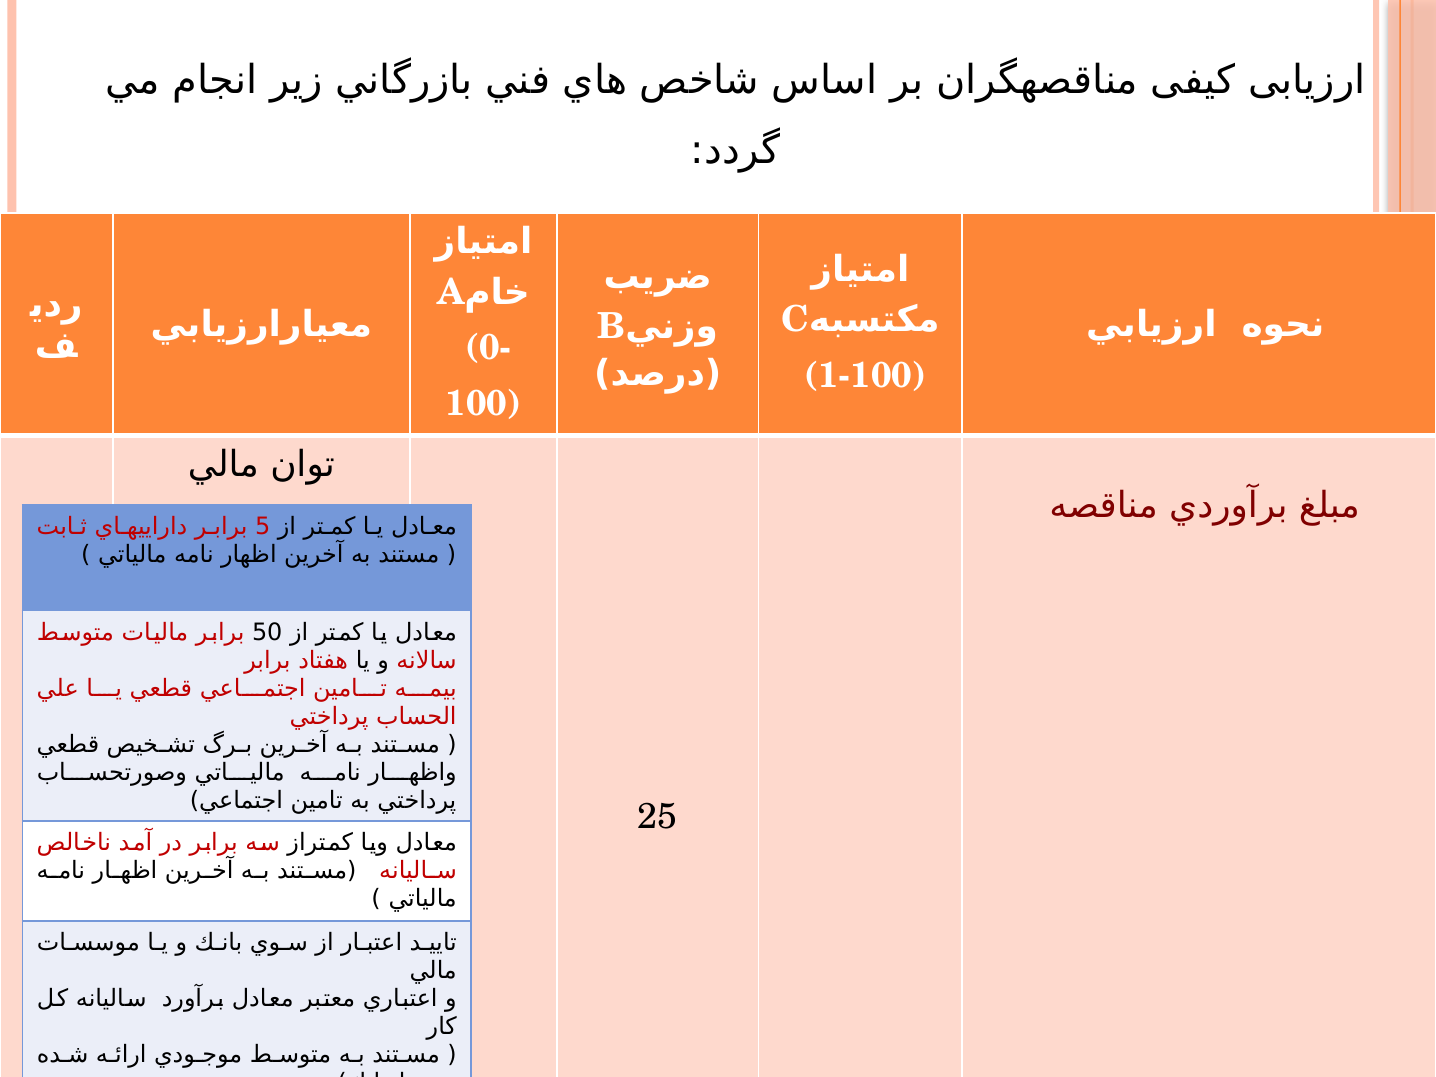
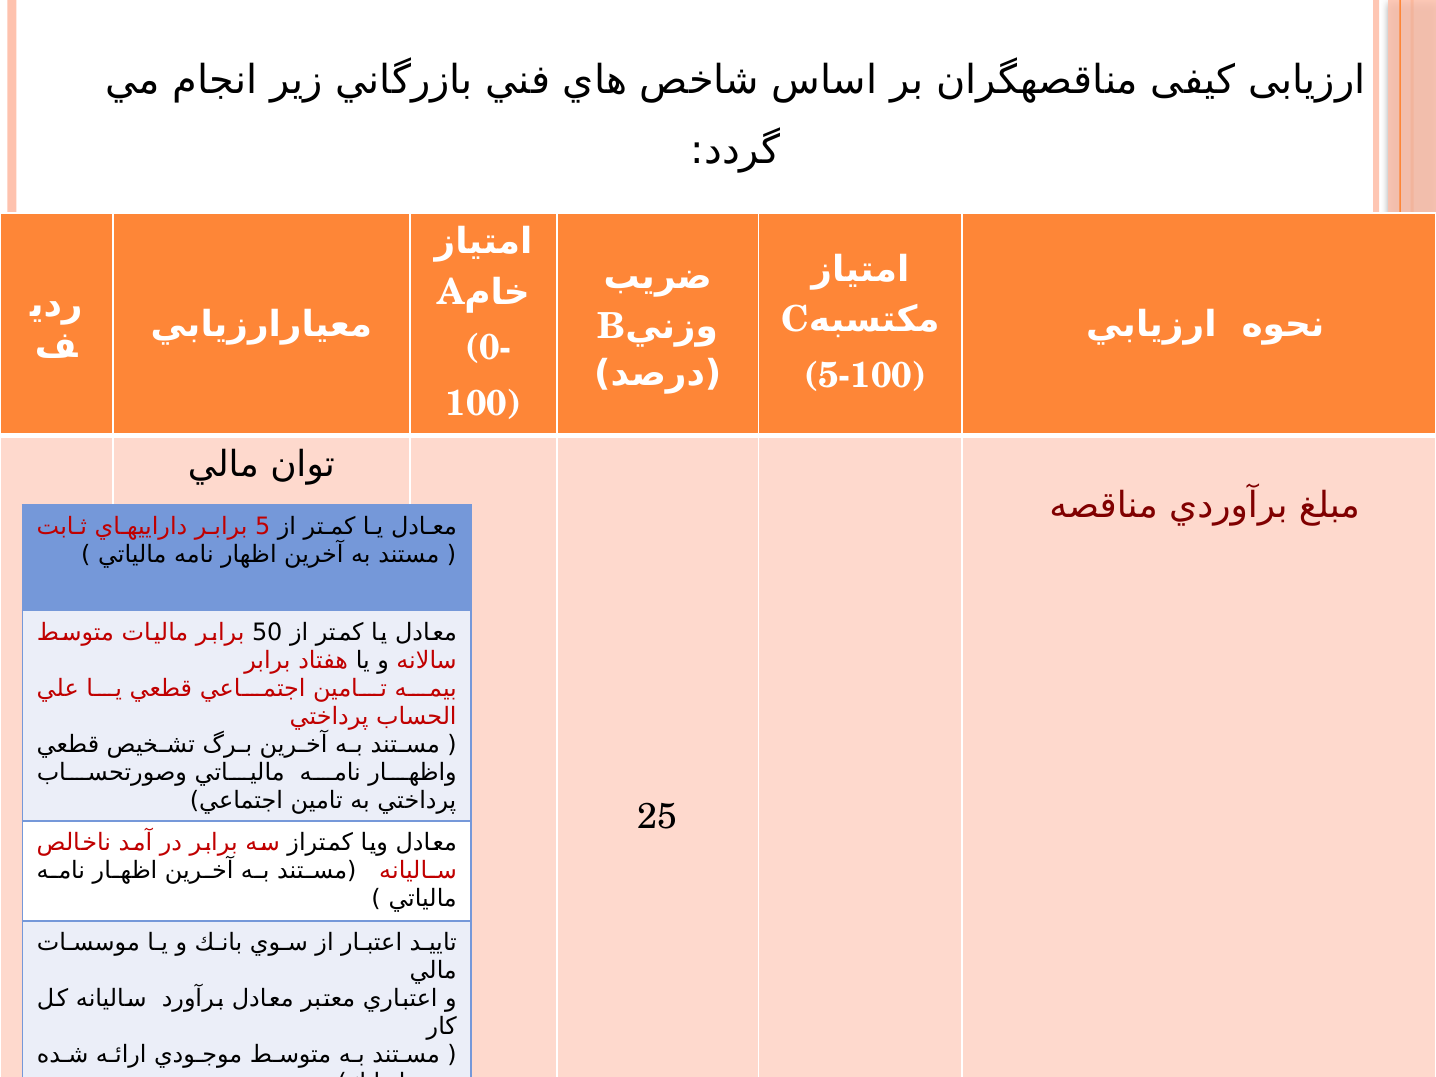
1-100: 1-100 -> 5-100
